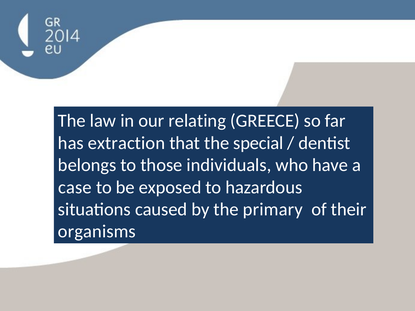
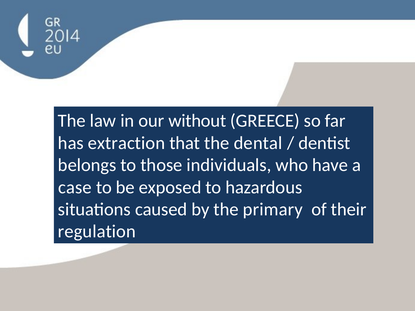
relating: relating -> without
special: special -> dental
organisms: organisms -> regulation
